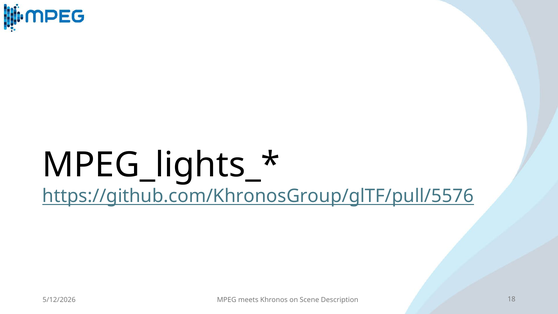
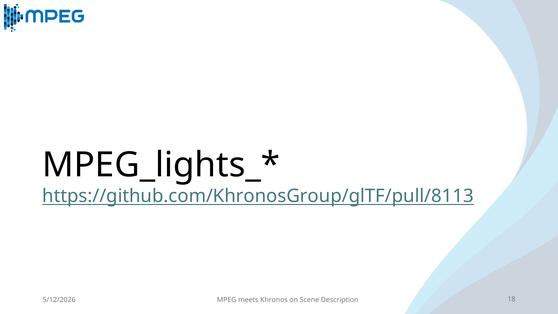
https://github.com/KhronosGroup/glTF/pull/5576: https://github.com/KhronosGroup/glTF/pull/5576 -> https://github.com/KhronosGroup/glTF/pull/8113
